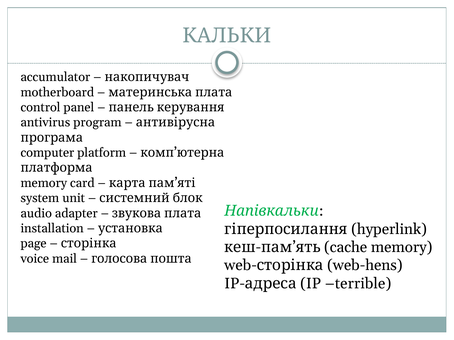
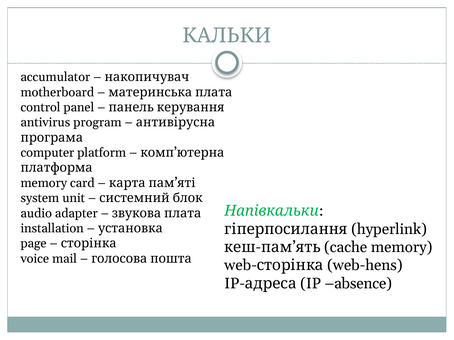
terrible: terrible -> absence
